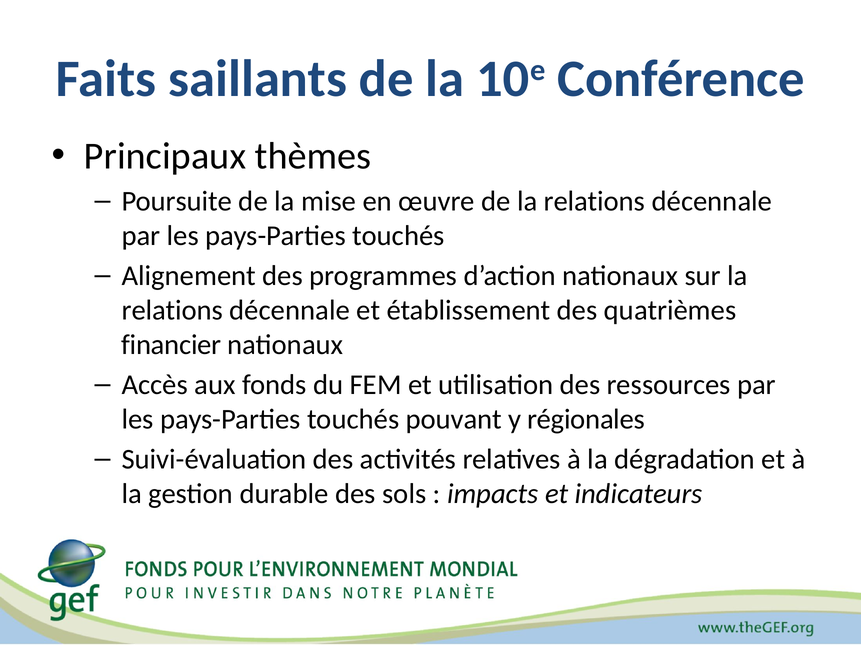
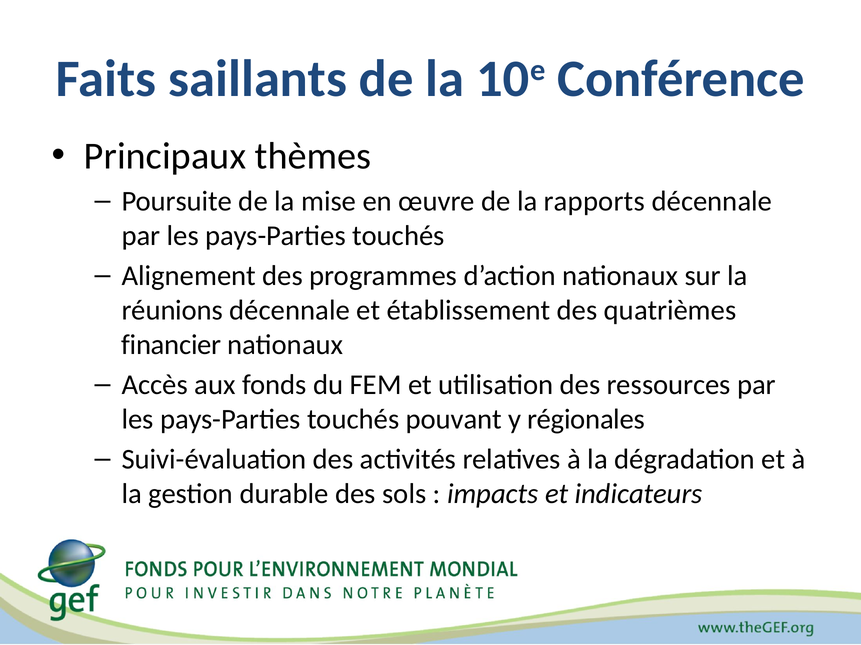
de la relations: relations -> rapports
relations at (172, 311): relations -> réunions
